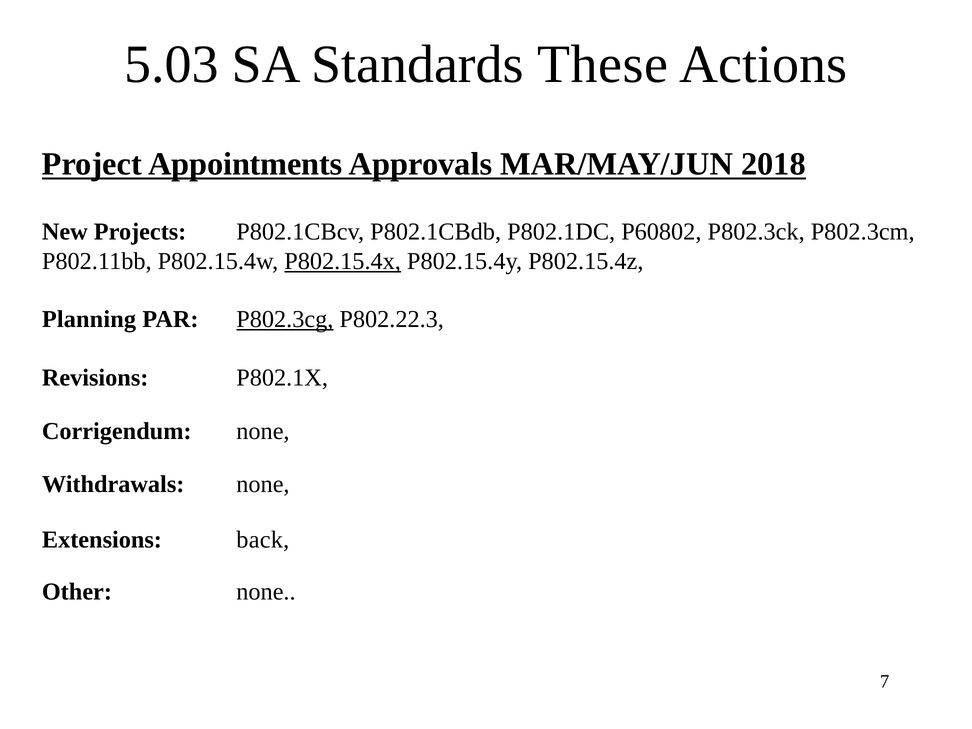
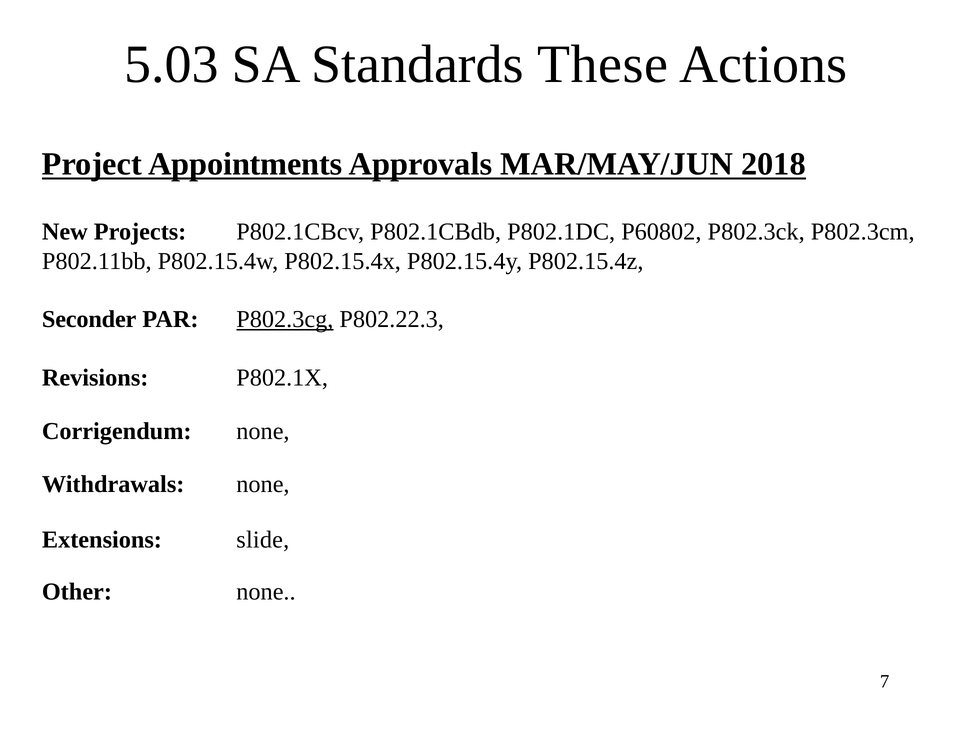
P802.15.4x underline: present -> none
Planning: Planning -> Seconder
back: back -> slide
